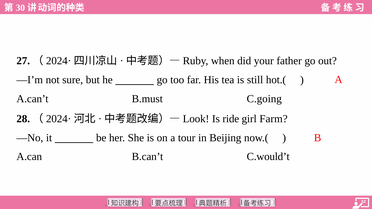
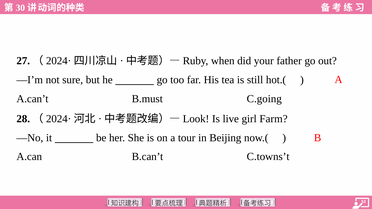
ride: ride -> live
C.would’t: C.would’t -> C.towns’t
